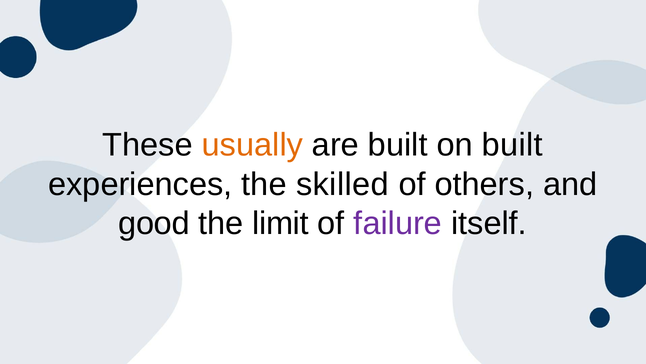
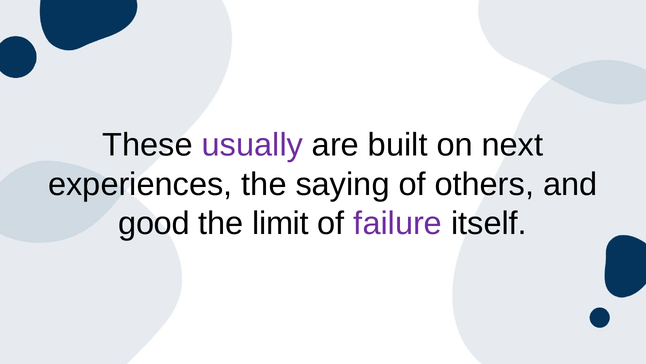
usually colour: orange -> purple
on built: built -> next
skilled: skilled -> saying
